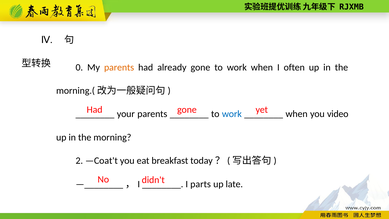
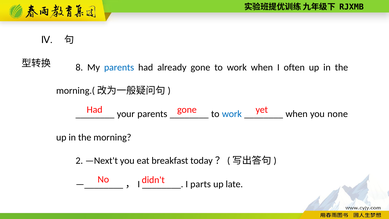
0: 0 -> 8
parents at (119, 67) colour: orange -> blue
video: video -> none
—Coat't: —Coat't -> —Next't
